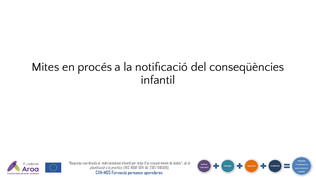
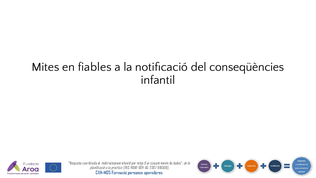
procés: procés -> fiables
